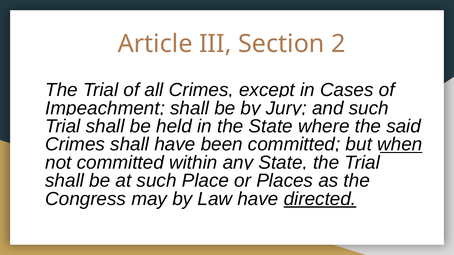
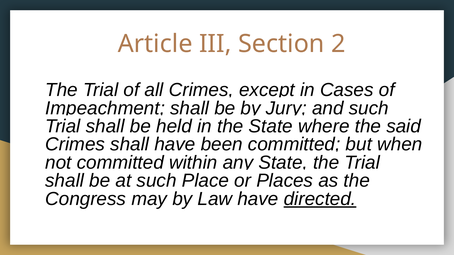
when underline: present -> none
